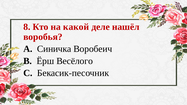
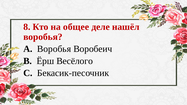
какой: какой -> общее
A Синичка: Синичка -> Воробья
